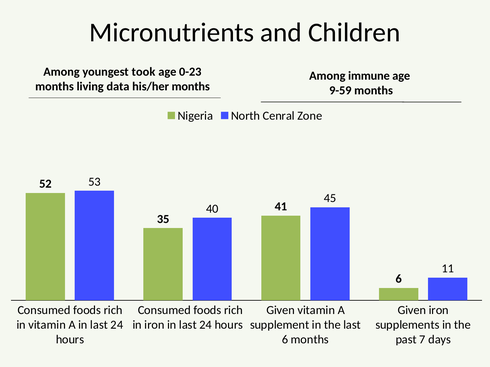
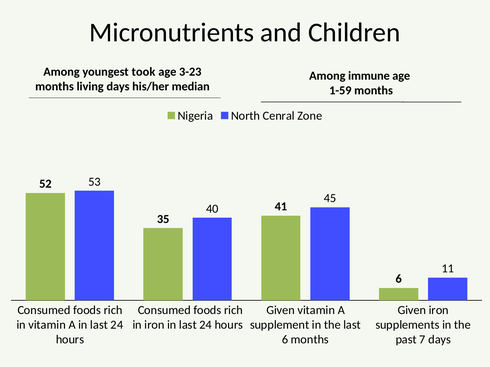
0-23: 0-23 -> 3-23
living data: data -> days
his/her months: months -> median
9-59: 9-59 -> 1-59
